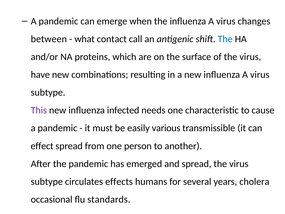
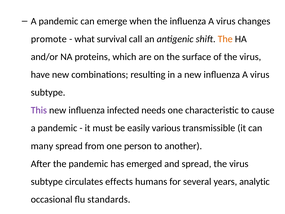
between: between -> promote
contact: contact -> survival
The at (225, 39) colour: blue -> orange
effect: effect -> many
cholera: cholera -> analytic
